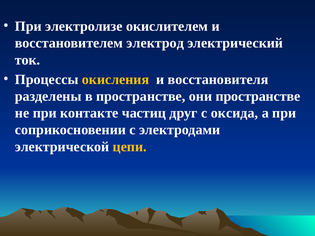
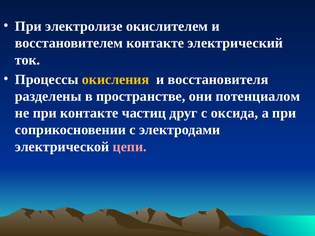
восстановителем электрод: электрод -> контакте
они пространстве: пространстве -> потенциалом
цепи colour: yellow -> pink
